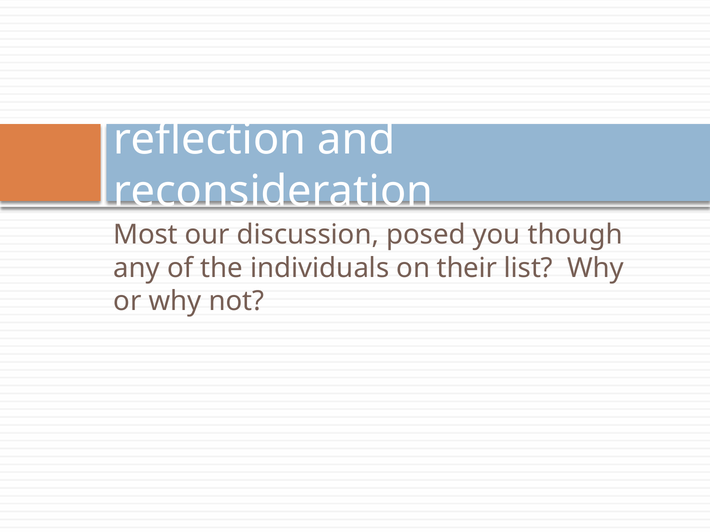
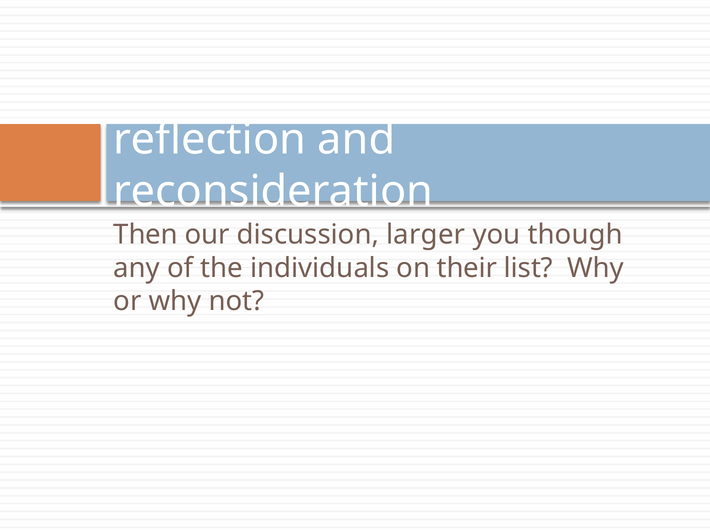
Most: Most -> Then
posed: posed -> larger
